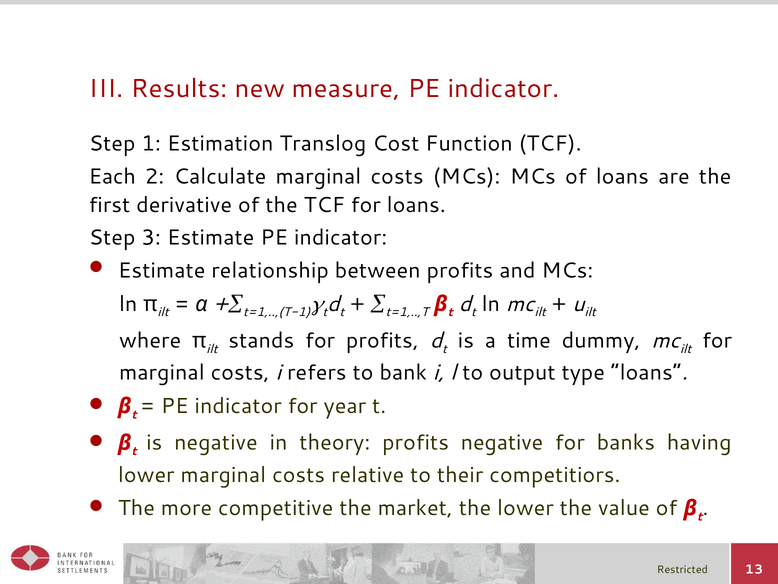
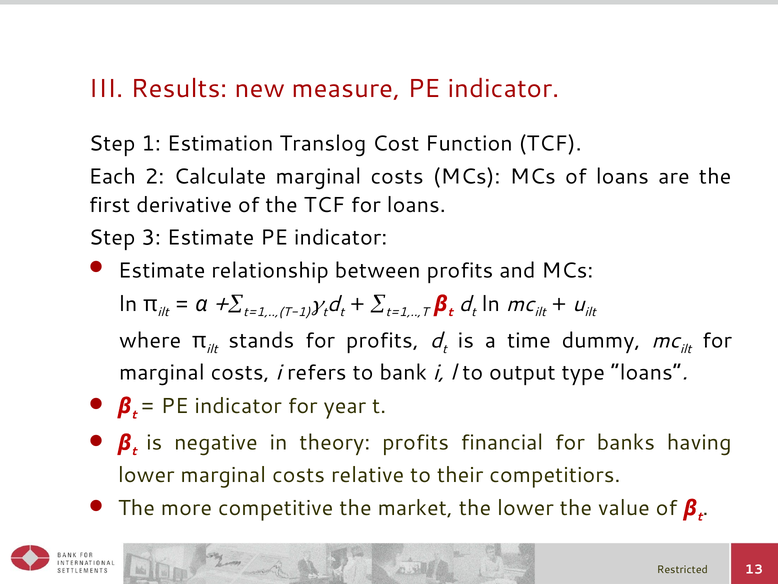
profits negative: negative -> financial
